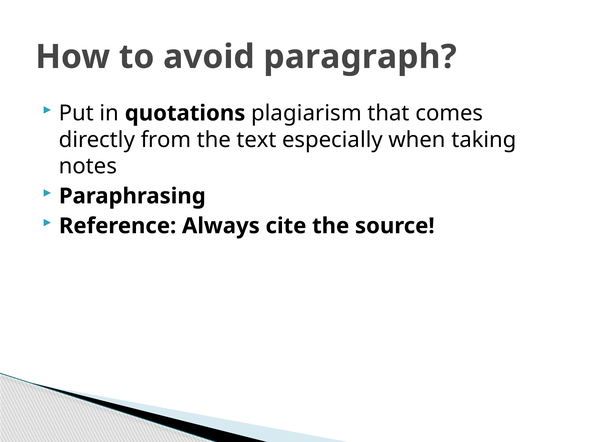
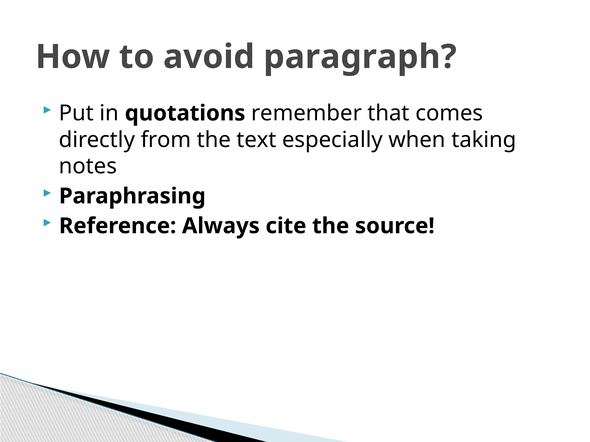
plagiarism: plagiarism -> remember
